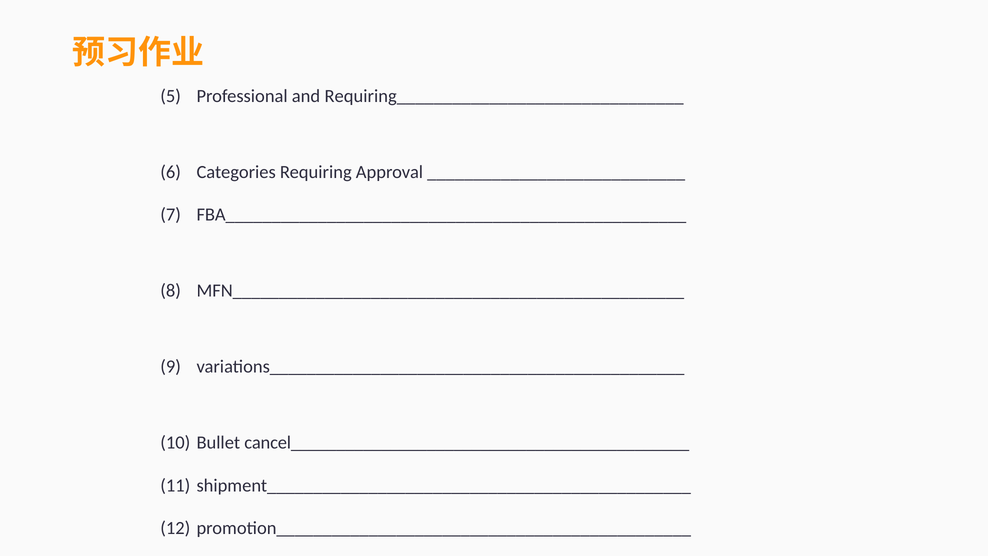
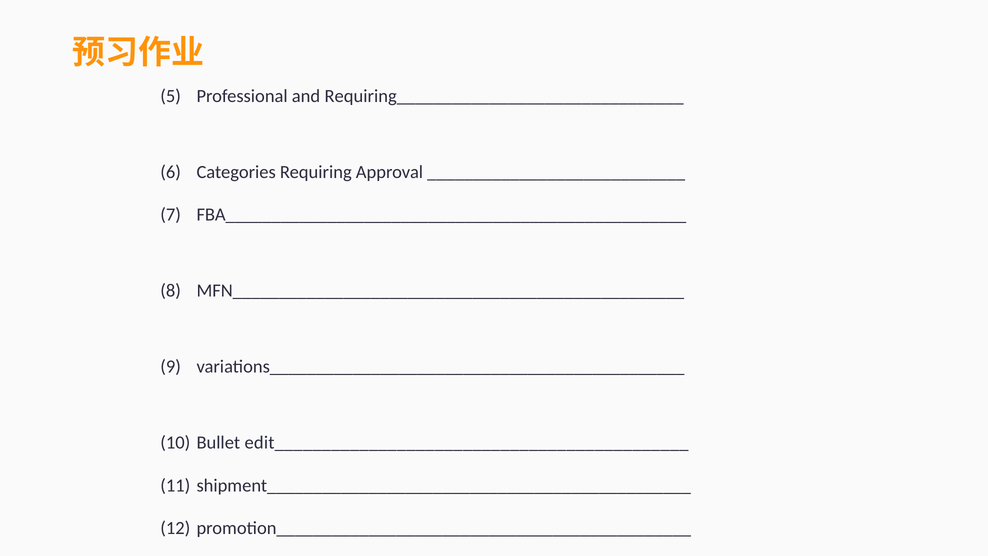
cancel____________________________________________: cancel____________________________________________ -> edit____________________________________________
